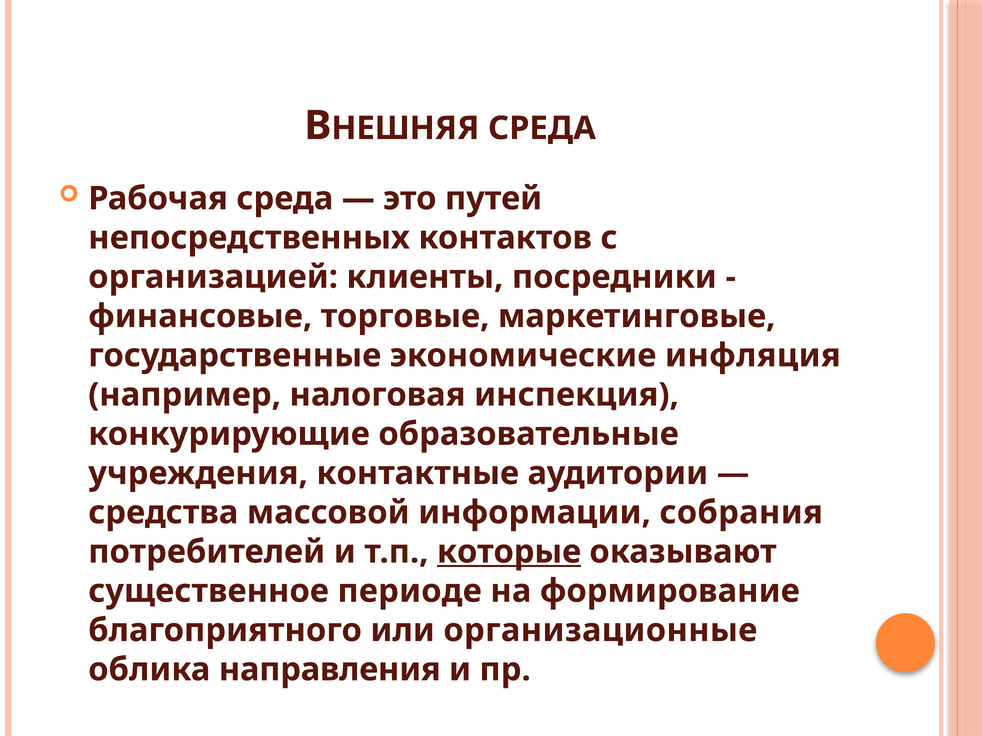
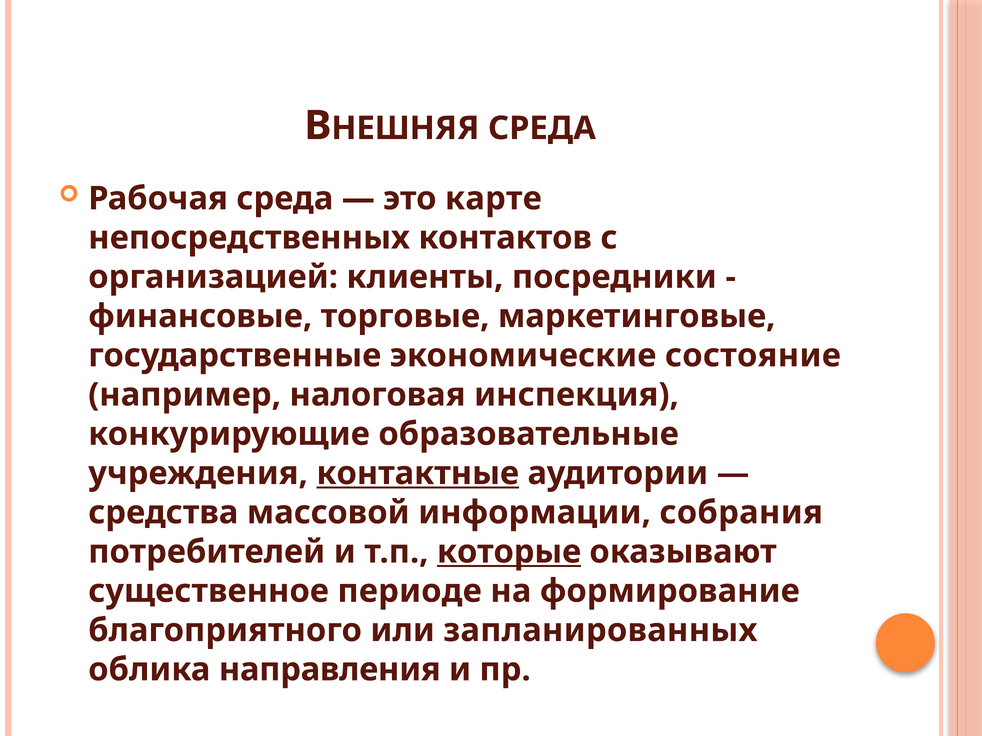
путей: путей -> карте
инфляция: инфляция -> состояние
контактные underline: none -> present
организационные: организационные -> запланированных
